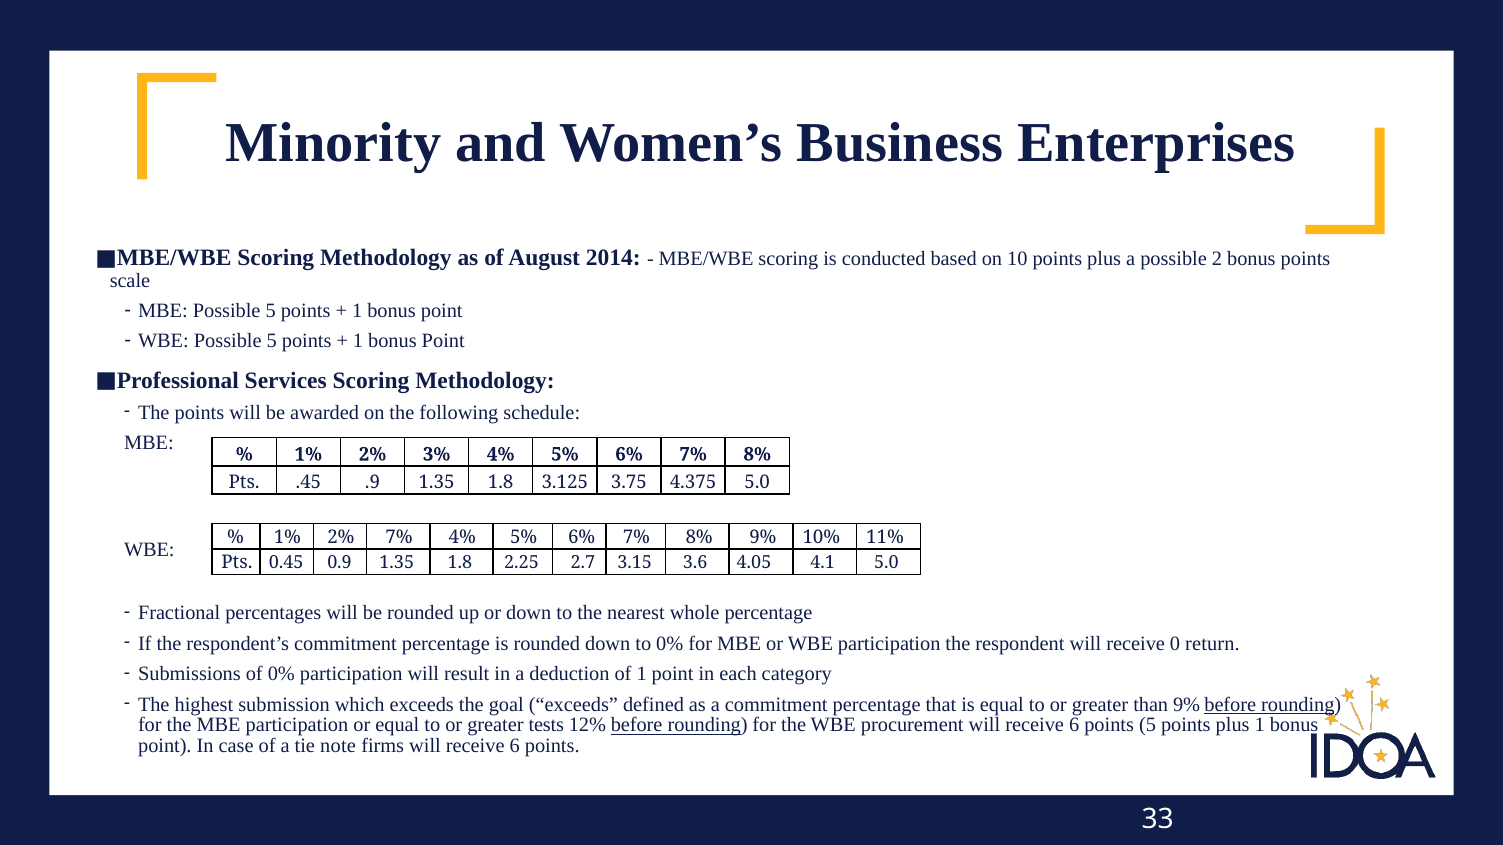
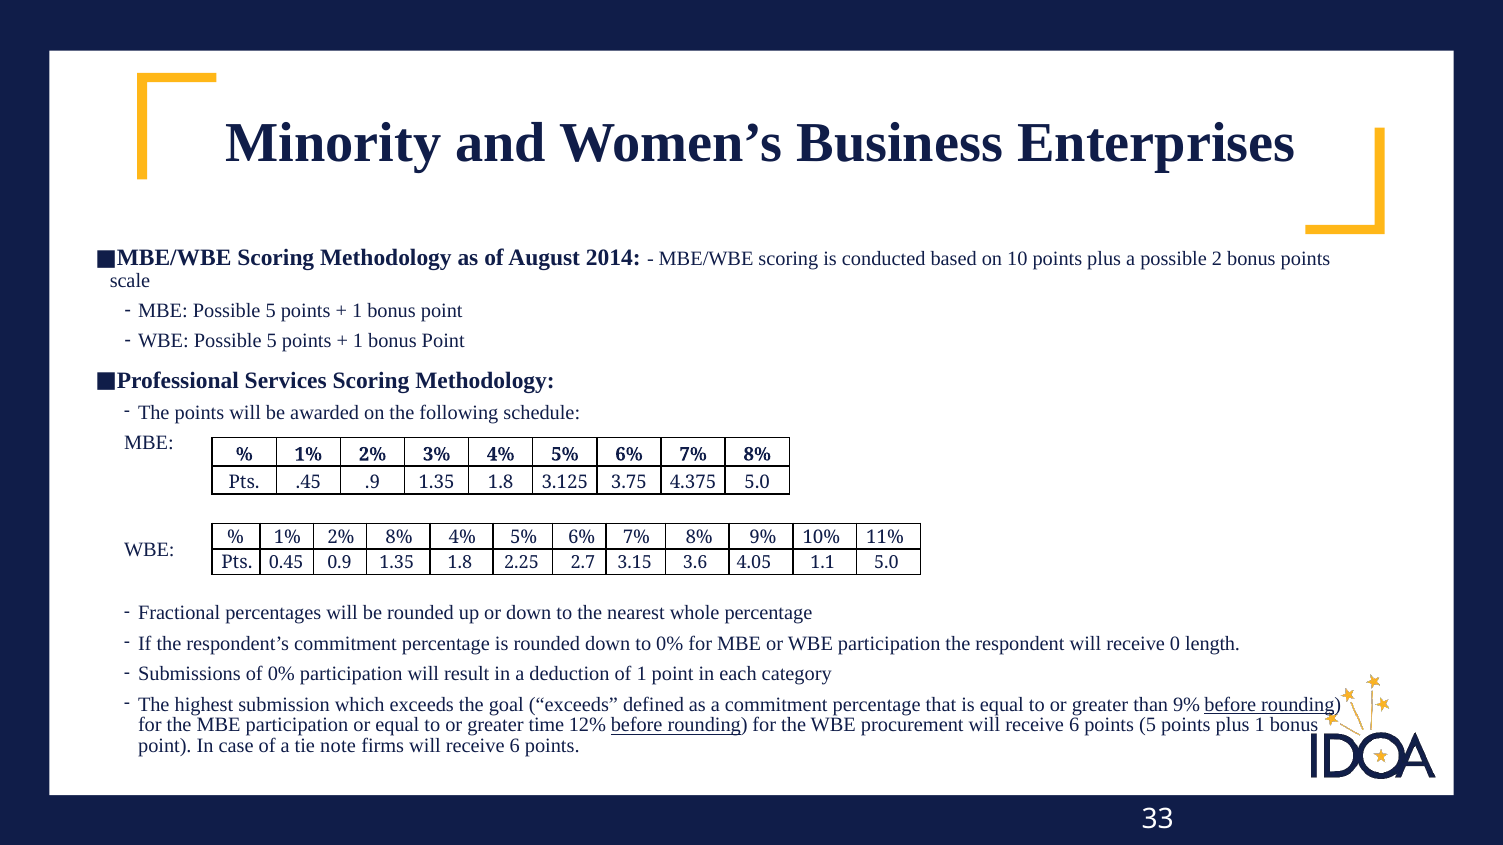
2% 7%: 7% -> 8%
4.1: 4.1 -> 1.1
return: return -> length
tests: tests -> time
